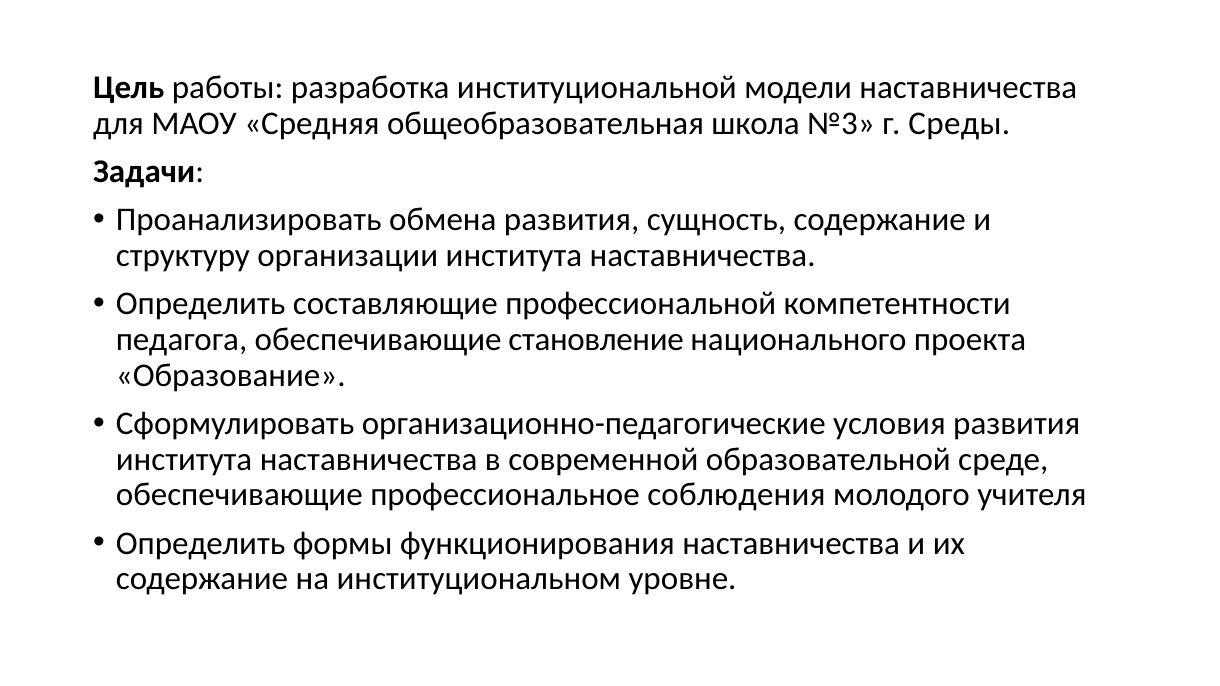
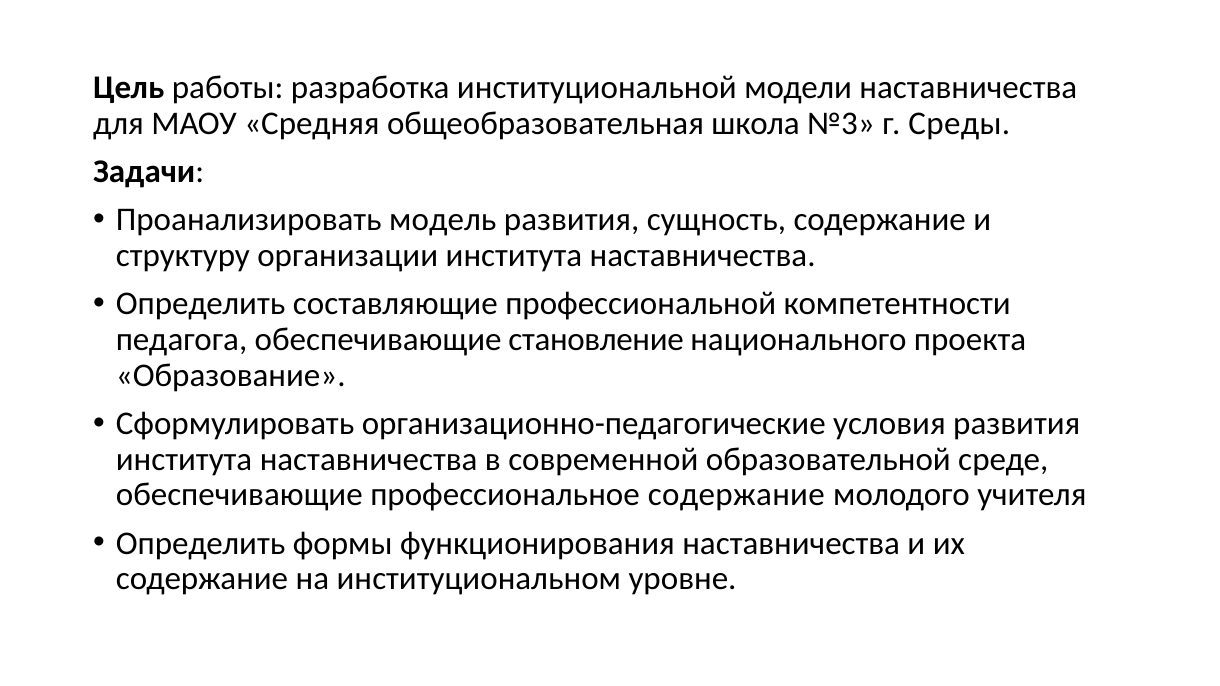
обмена: обмена -> модель
профессиональное соблюдения: соблюдения -> содержание
